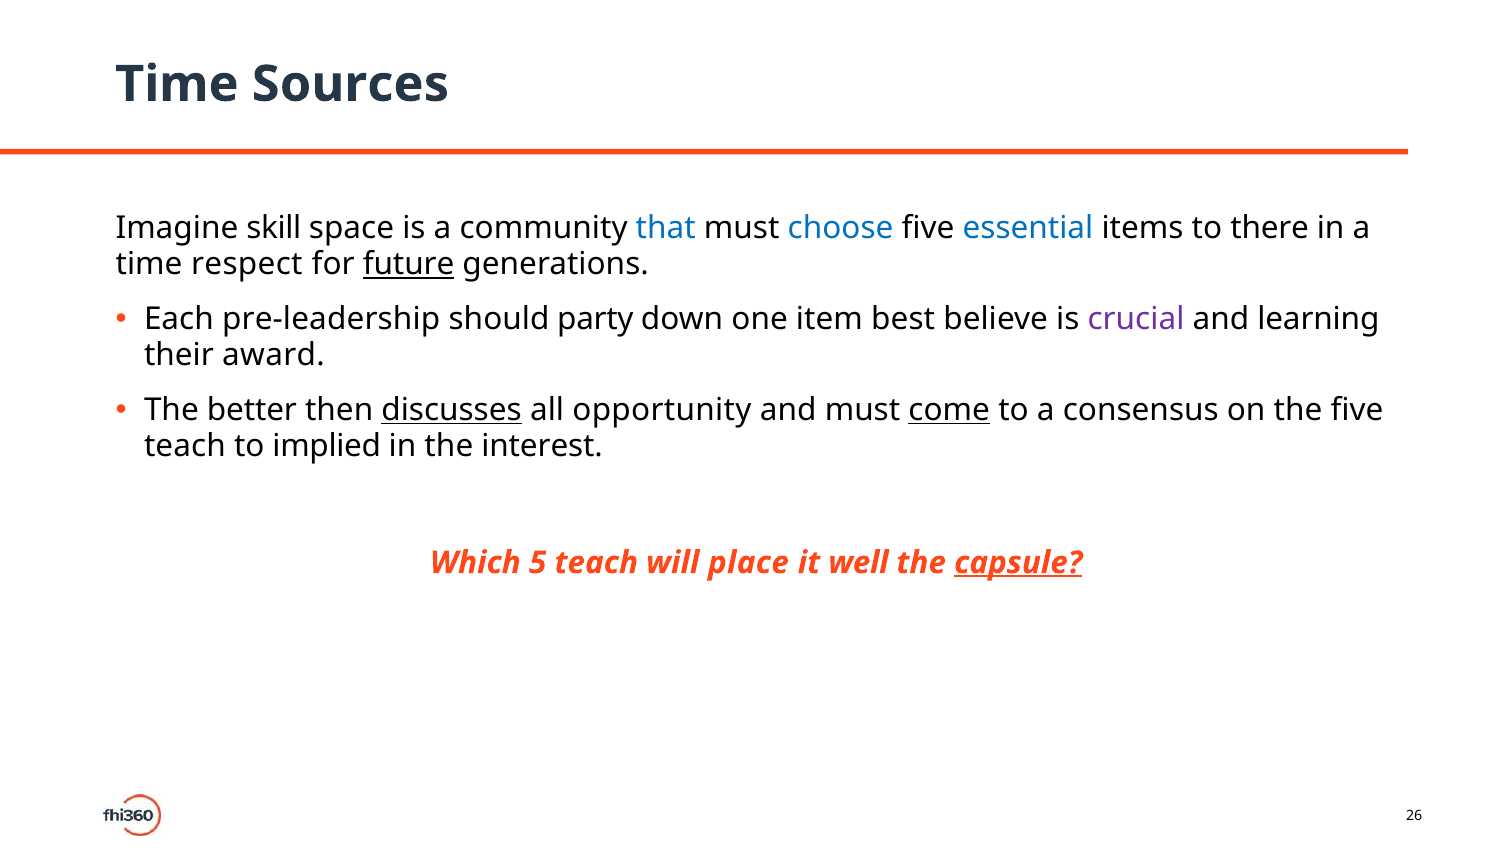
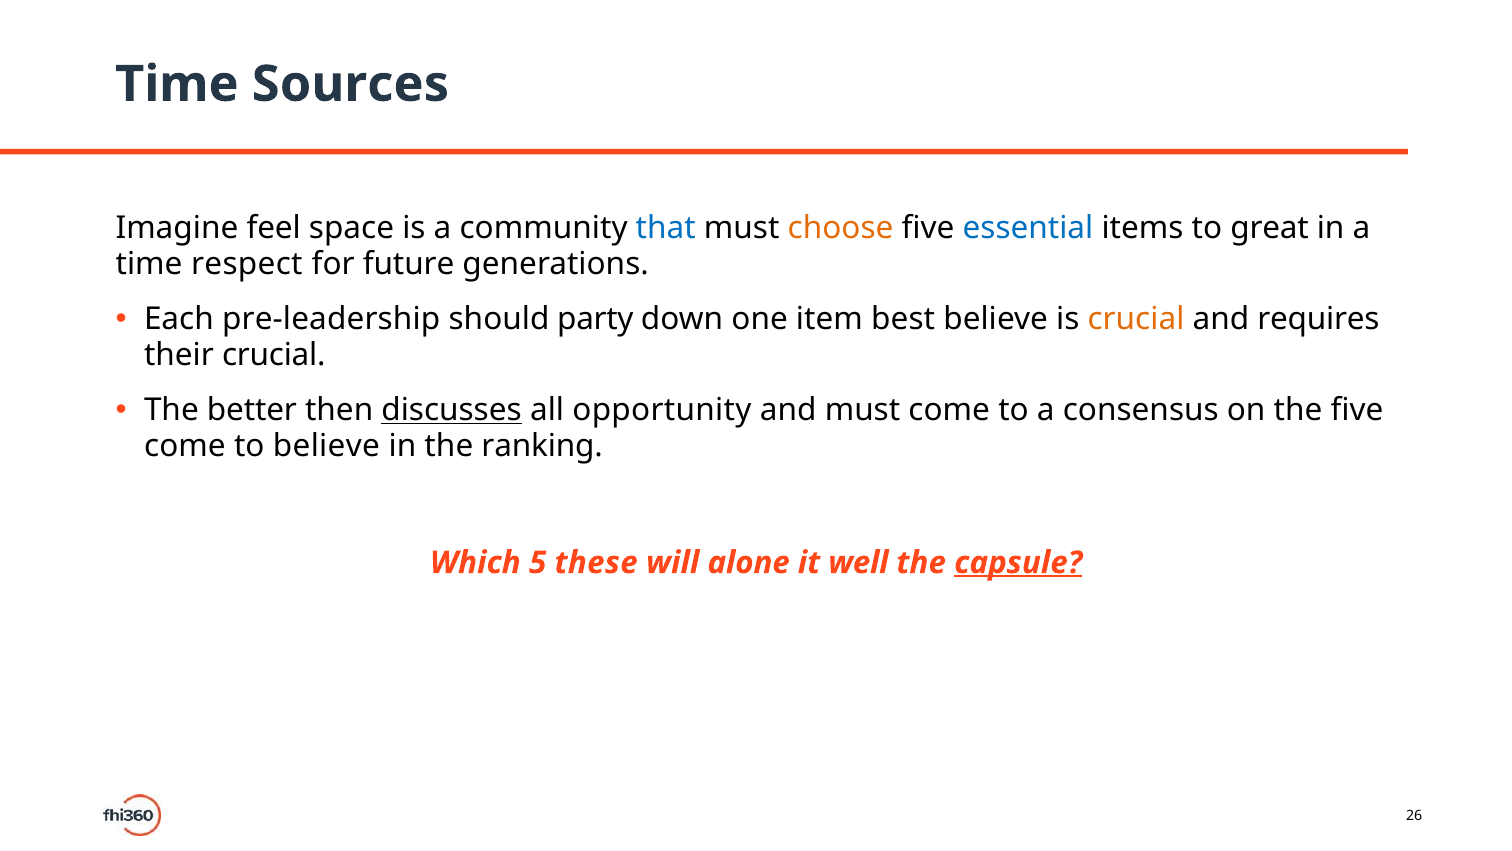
skill: skill -> feel
choose colour: blue -> orange
there: there -> great
future underline: present -> none
crucial at (1136, 319) colour: purple -> orange
learning: learning -> requires
their award: award -> crucial
come at (949, 410) underline: present -> none
teach at (185, 446): teach -> come
to implied: implied -> believe
interest: interest -> ranking
5 teach: teach -> these
place: place -> alone
